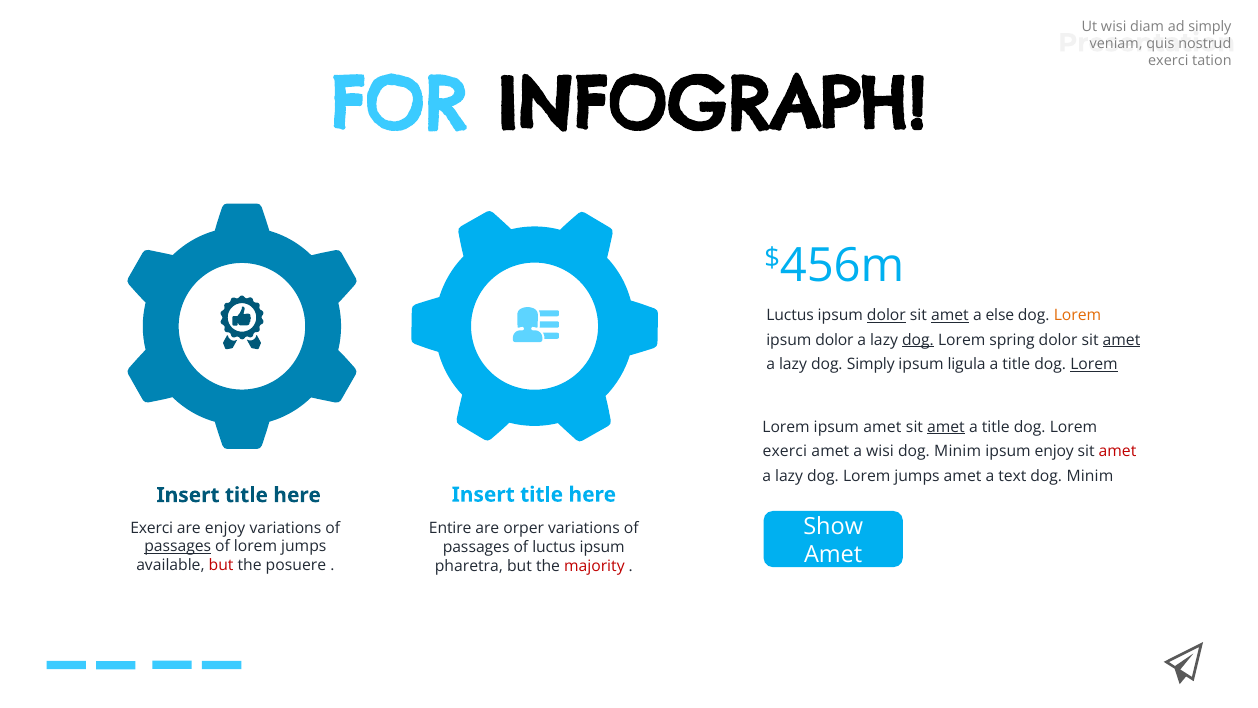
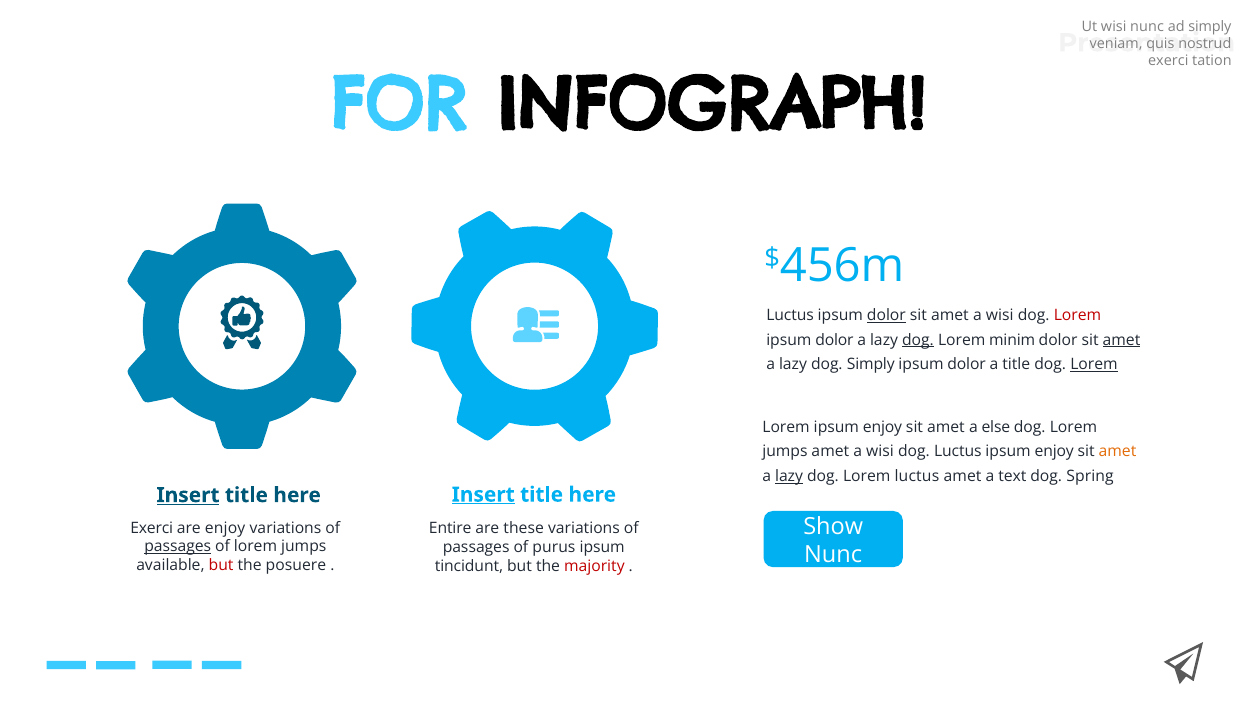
wisi diam: diam -> nunc
amet at (950, 315) underline: present -> none
else at (1000, 315): else -> wisi
Lorem at (1077, 315) colour: orange -> red
spring: spring -> minim
ligula at (967, 364): ligula -> dolor
Lorem ipsum amet: amet -> enjoy
amet at (946, 427) underline: present -> none
title at (996, 427): title -> else
exerci at (785, 451): exerci -> jumps
Minim at (958, 451): Minim -> Luctus
amet at (1118, 451) colour: red -> orange
lazy at (789, 476) underline: none -> present
dog Lorem jumps: jumps -> luctus
Minim at (1090, 476): Minim -> Spring
Insert at (483, 494) underline: none -> present
Insert at (188, 495) underline: none -> present
orper: orper -> these
of luctus: luctus -> purus
Amet at (833, 555): Amet -> Nunc
pharetra: pharetra -> tincidunt
